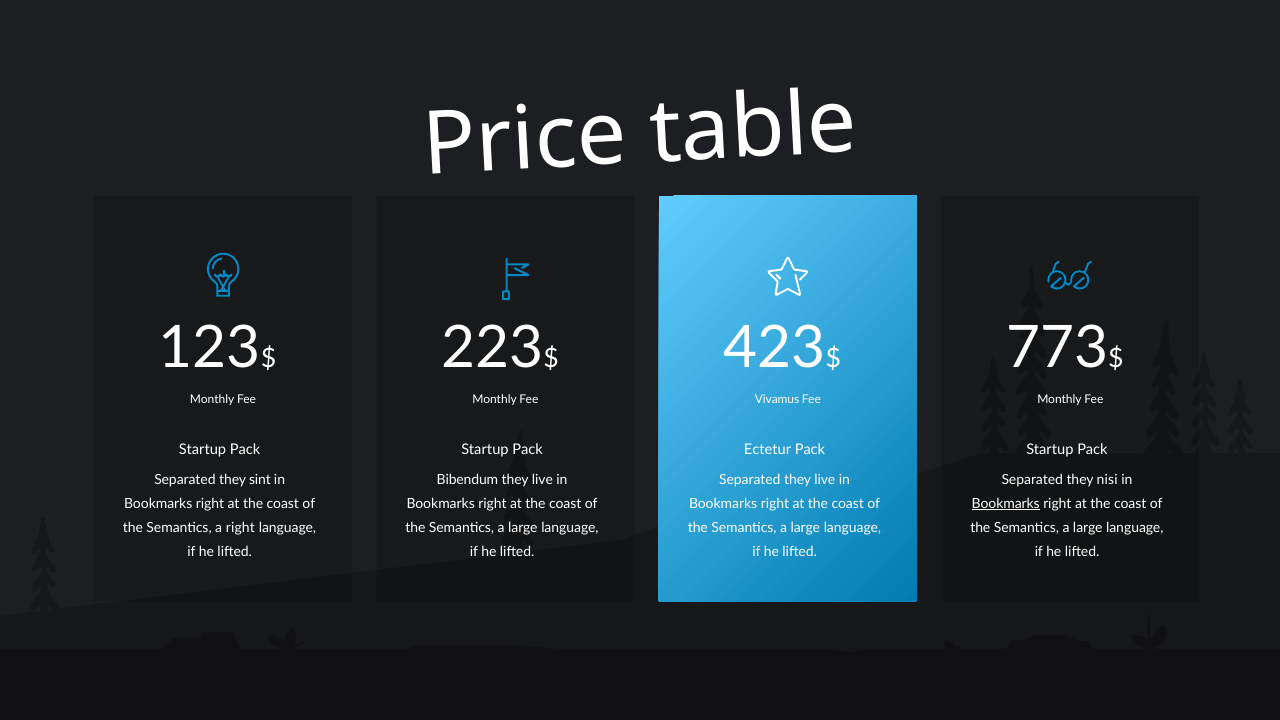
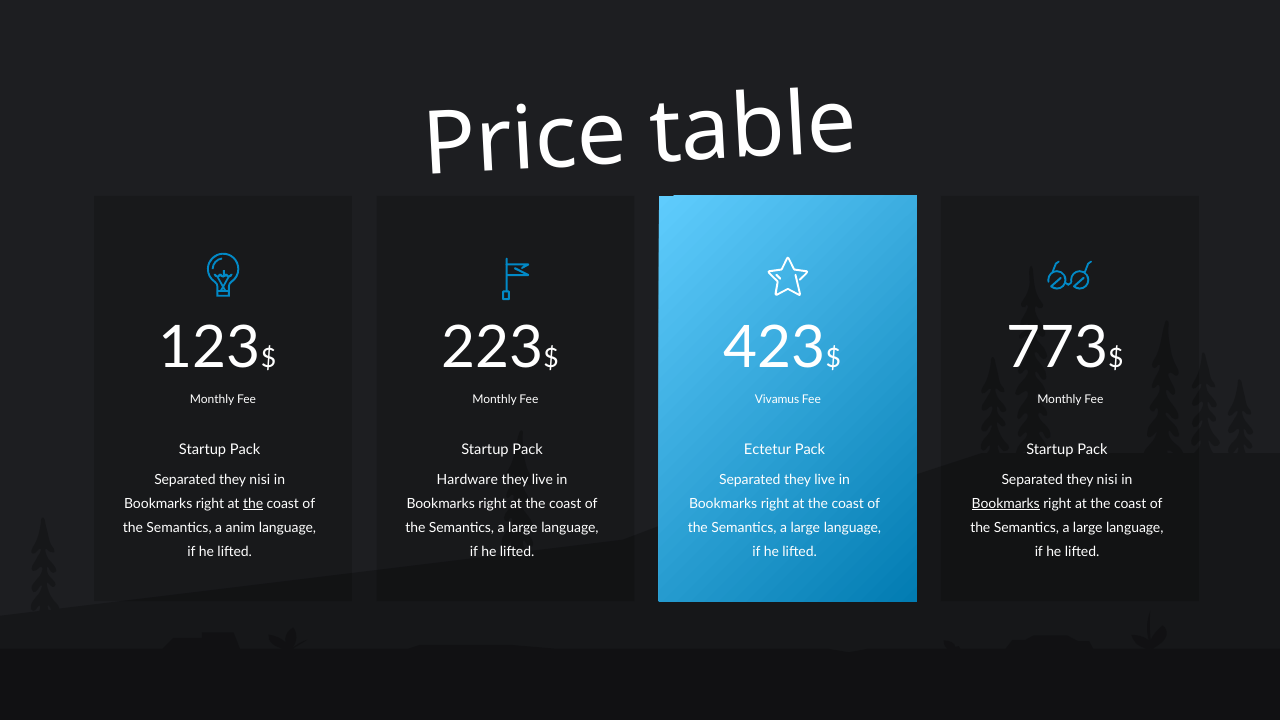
sint at (260, 480): sint -> nisi
Bibendum: Bibendum -> Hardware
the at (253, 504) underline: none -> present
a right: right -> anim
